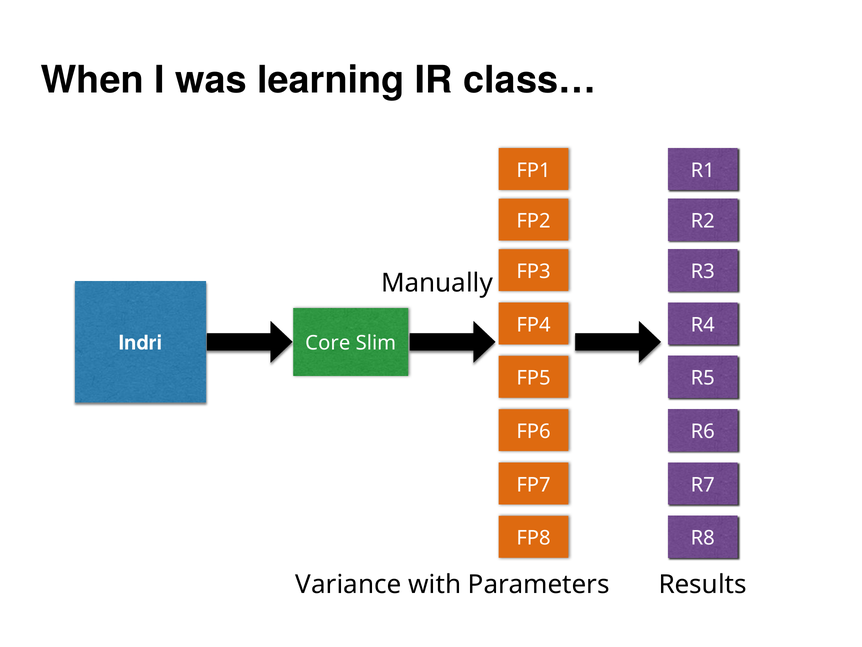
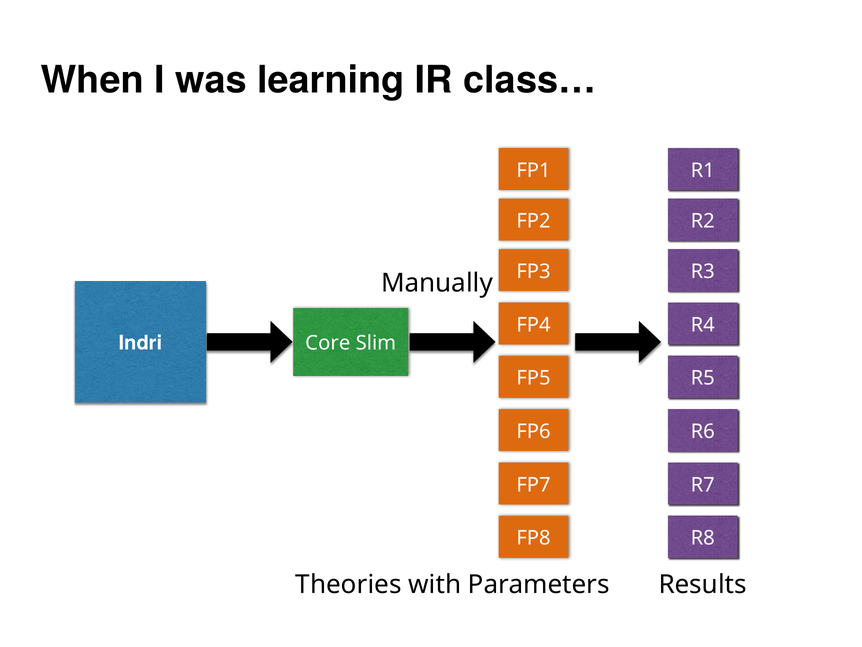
Variance: Variance -> Theories
